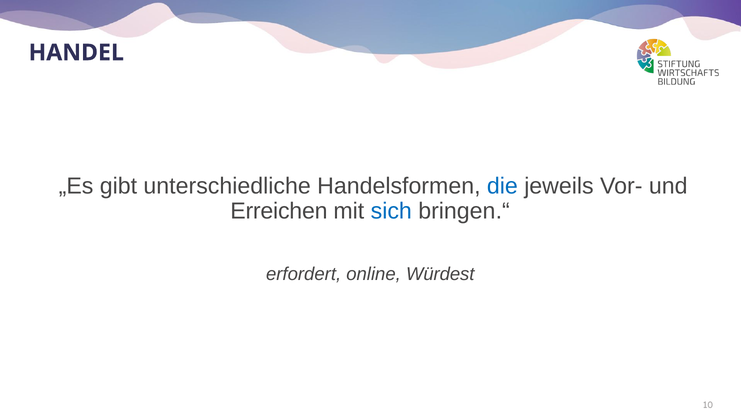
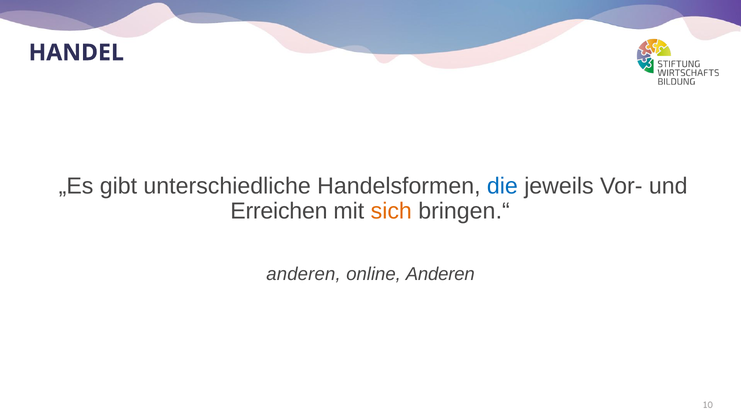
sich colour: blue -> orange
erfordert at (304, 274): erfordert -> anderen
online Würdest: Würdest -> Anderen
